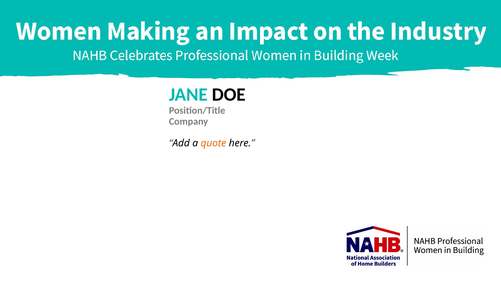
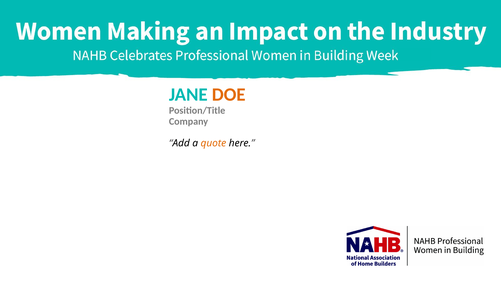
DOE colour: black -> orange
